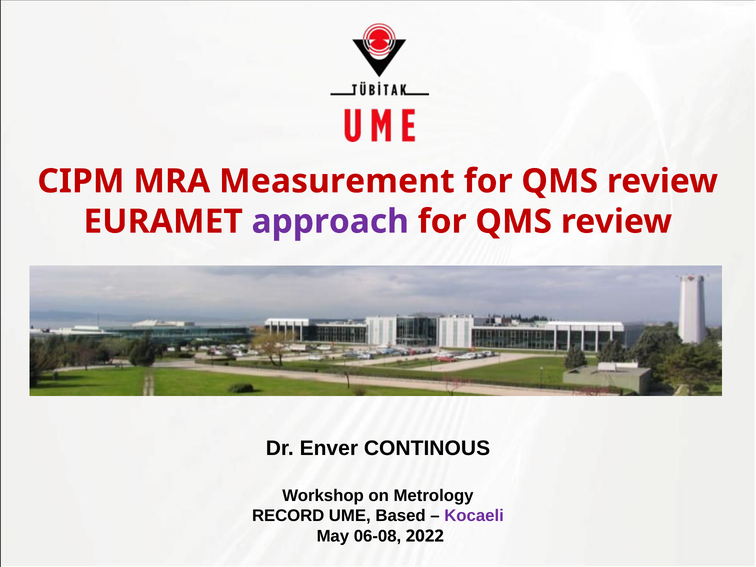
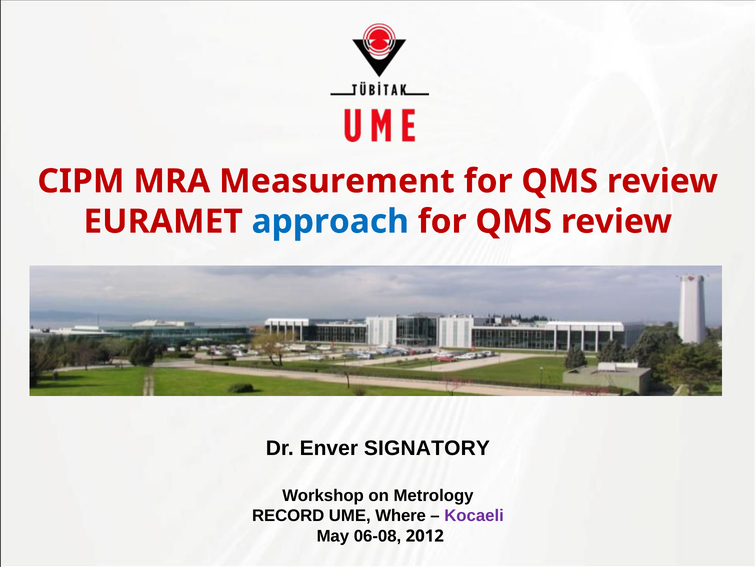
approach colour: purple -> blue
CONTINOUS: CONTINOUS -> SIGNATORY
Based: Based -> Where
2022: 2022 -> 2012
